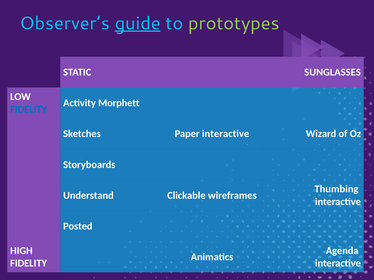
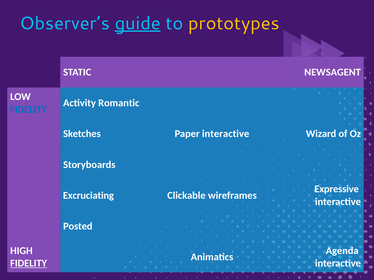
prototypes colour: light green -> yellow
SUNGLASSES: SUNGLASSES -> NEWSAGENT
Morphett: Morphett -> Romantic
Thumbing: Thumbing -> Expressive
Understand: Understand -> Excruciating
FIDELITY at (29, 264) underline: none -> present
